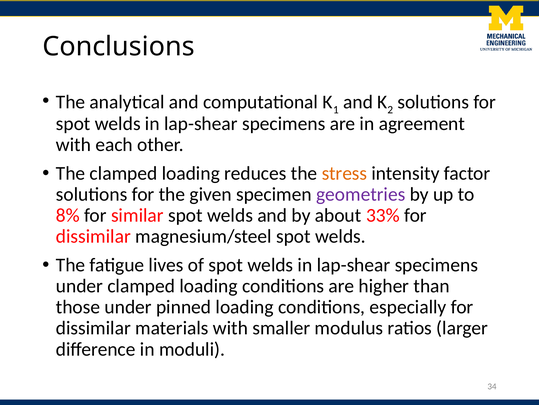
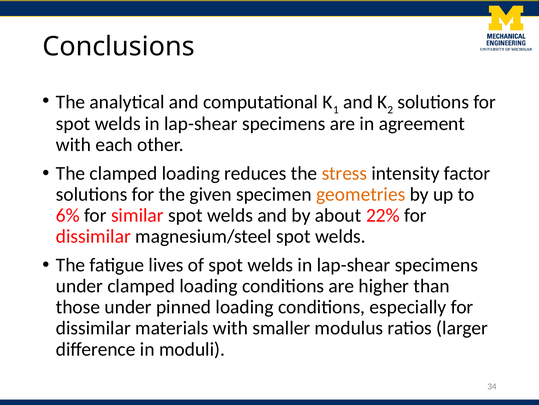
geometries colour: purple -> orange
8%: 8% -> 6%
33%: 33% -> 22%
